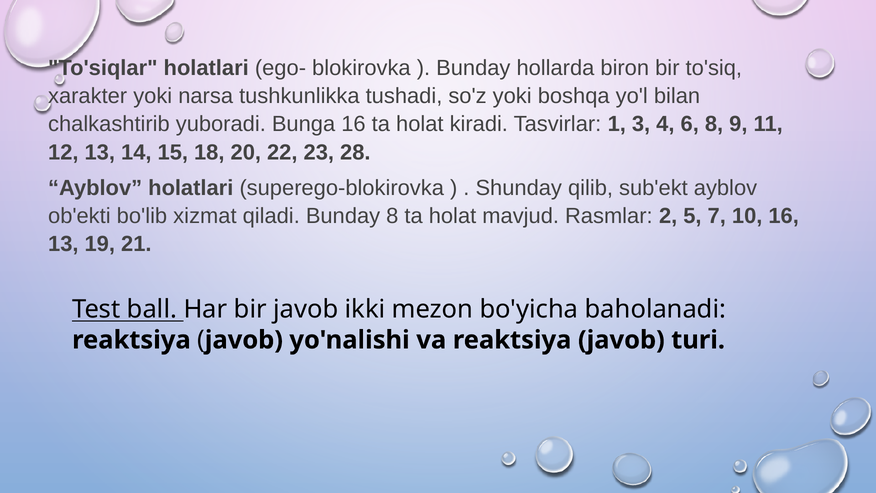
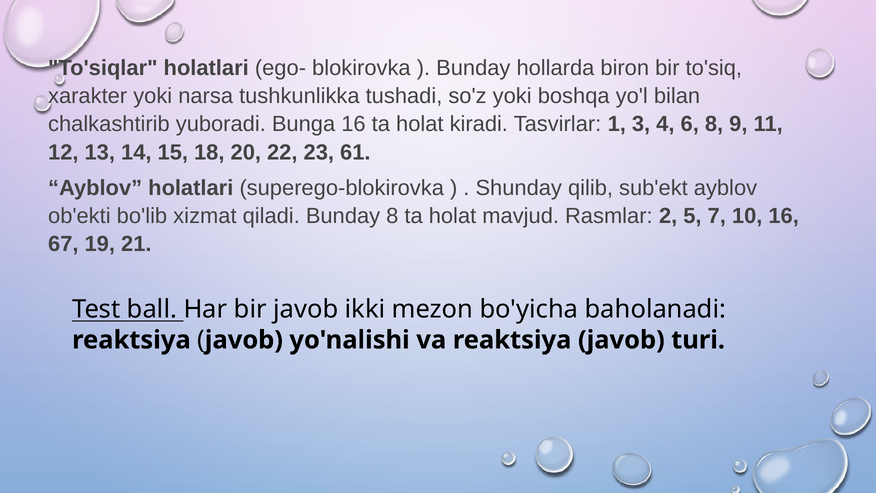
28: 28 -> 61
13 at (63, 244): 13 -> 67
